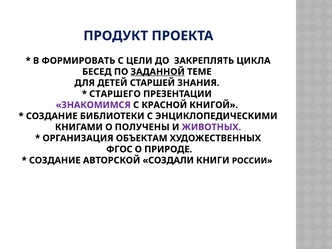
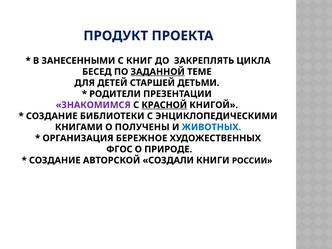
ФОРМИРОВАТЬ: ФОРМИРОВАТЬ -> ЗАНЕСЕННЫМИ
ЦЕЛИ: ЦЕЛИ -> КНИГ
ЗНАНИЯ: ЗНАНИЯ -> ДЕТЬМИ
СТАРШЕГО: СТАРШЕГО -> РОДИТЕЛИ
КРАСНОЙ underline: none -> present
ЖИВОТНЫХ colour: purple -> blue
ОБЪЕКТАМ: ОБЪЕКТАМ -> БЕРЕЖНОЕ
